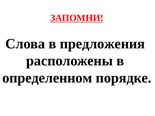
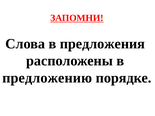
определенном: определенном -> предложению
